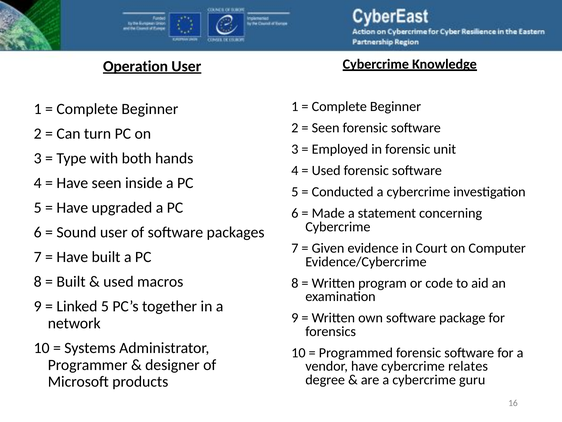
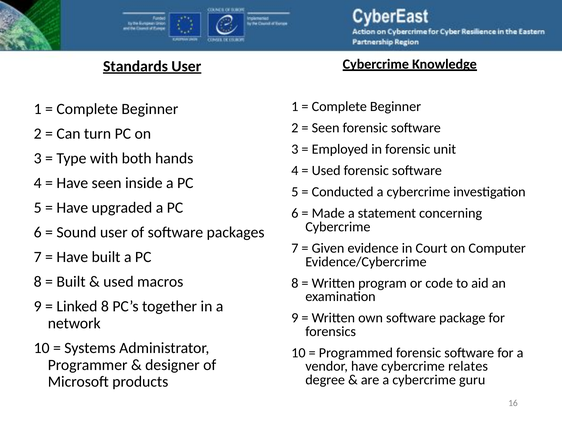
Operation: Operation -> Standards
Linked 5: 5 -> 8
